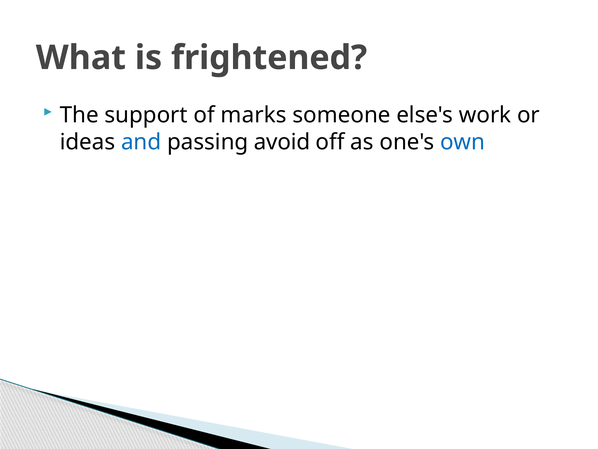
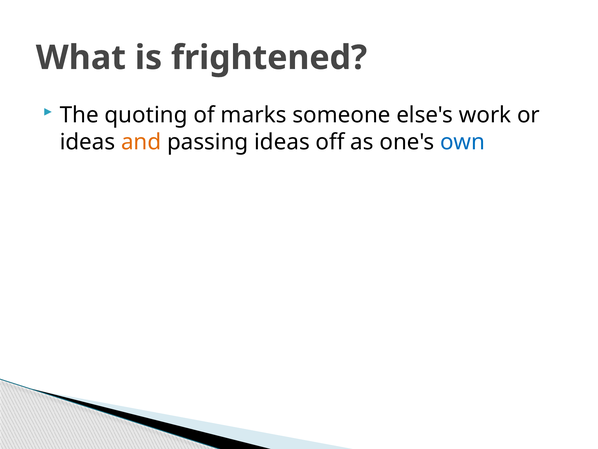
support: support -> quoting
and colour: blue -> orange
passing avoid: avoid -> ideas
